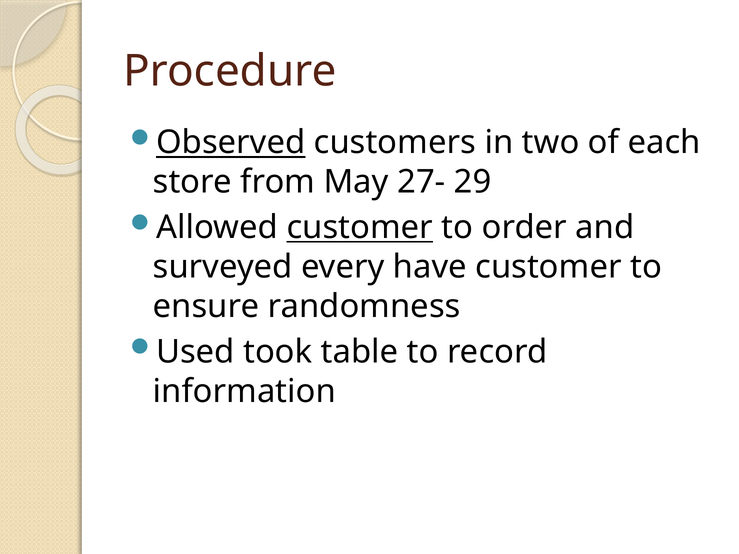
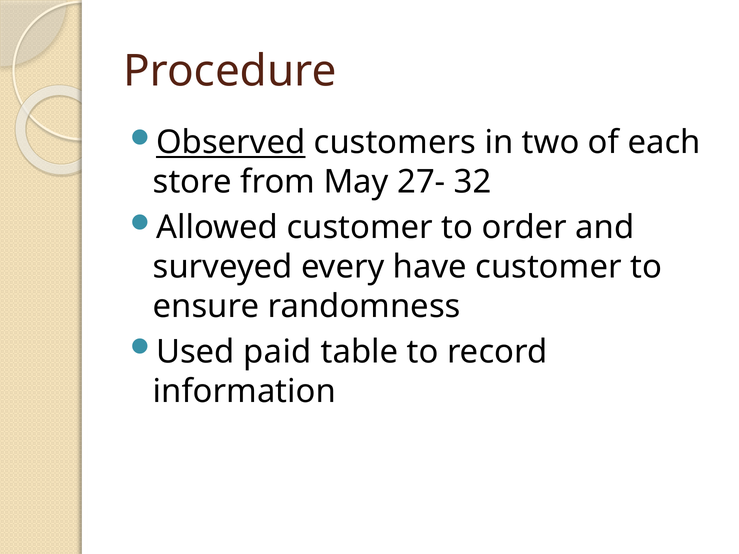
29: 29 -> 32
customer at (360, 228) underline: present -> none
took: took -> paid
